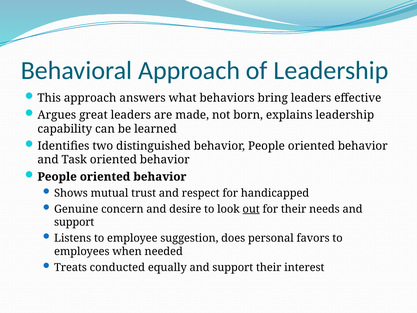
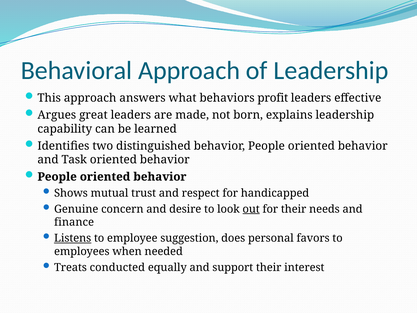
bring: bring -> profit
support at (74, 222): support -> finance
Listens underline: none -> present
